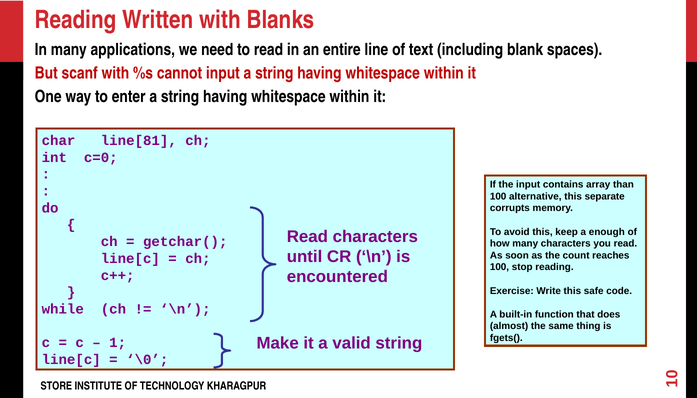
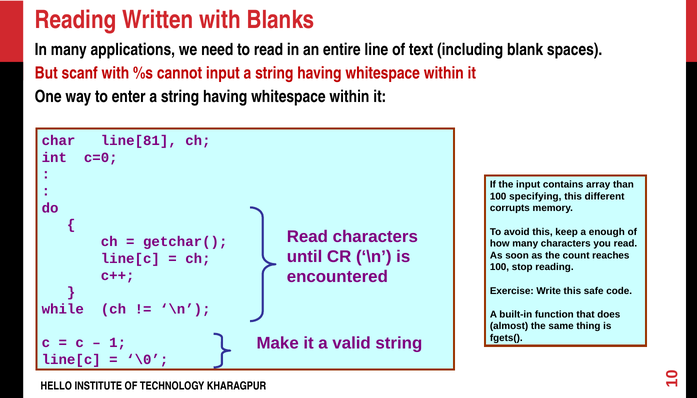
alternative: alternative -> specifying
separate: separate -> different
STORE: STORE -> HELLO
